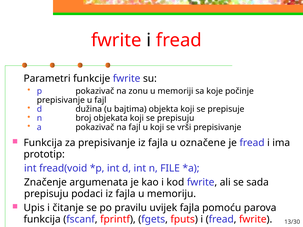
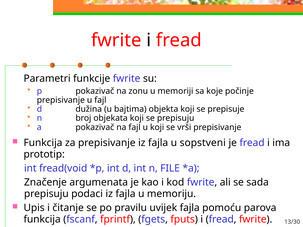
označene: označene -> sopstveni
